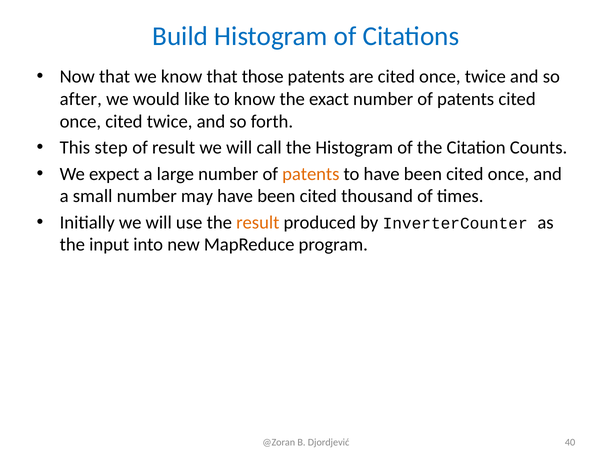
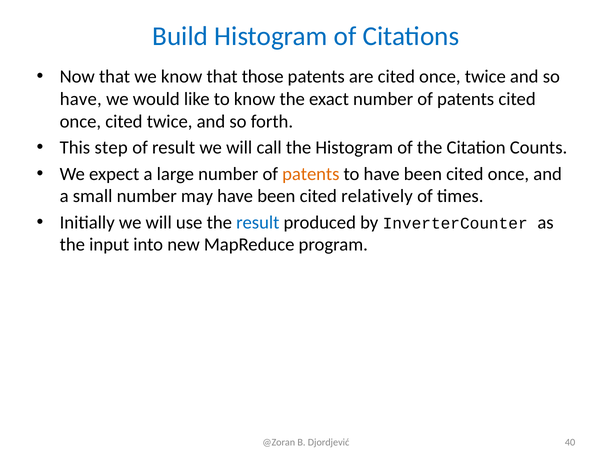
after at (81, 99): after -> have
thousand: thousand -> relatively
result at (258, 222) colour: orange -> blue
